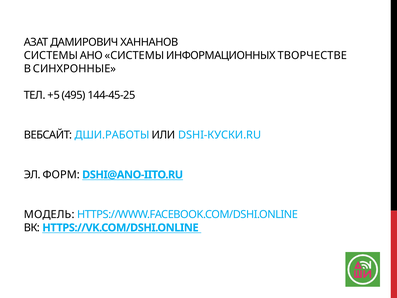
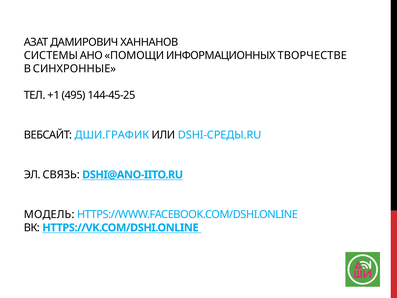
АНО СИСТЕМЫ: СИСТЕМЫ -> ПОМОЩИ
+5: +5 -> +1
ДШИ.РАБОТЫ: ДШИ.РАБОТЫ -> ДШИ.ГРАФИК
DSHI-КУСКИ.RU: DSHI-КУСКИ.RU -> DSHI-СРЕДЫ.RU
ФОРМ: ФОРМ -> СВЯЗЬ
